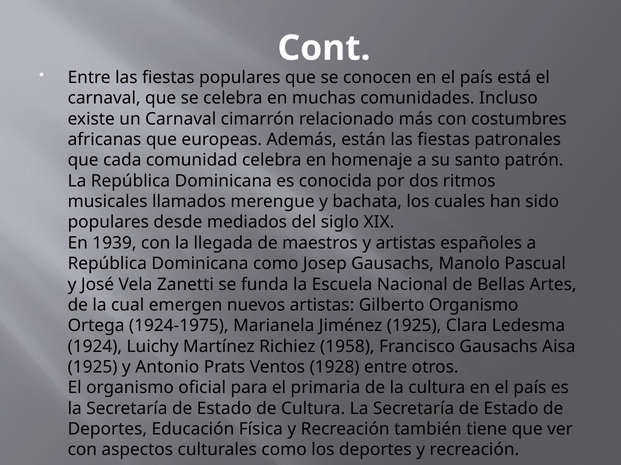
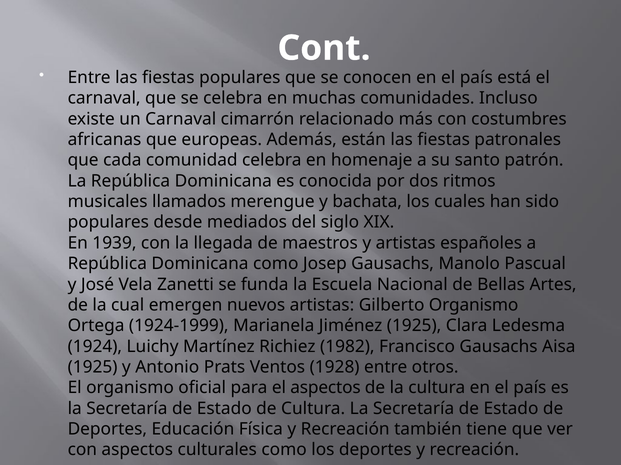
1924-1975: 1924-1975 -> 1924-1999
1958: 1958 -> 1982
el primaria: primaria -> aspectos
